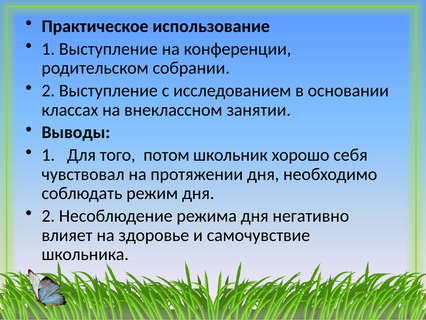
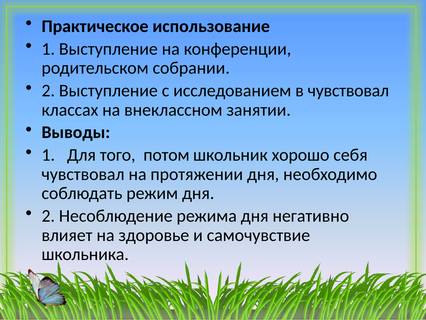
в основании: основании -> чувствовал
